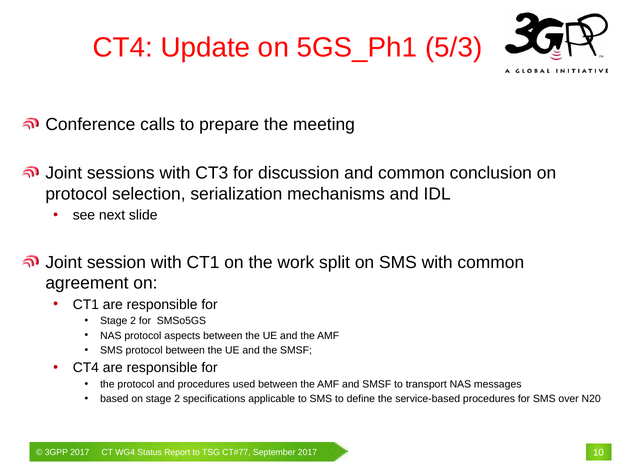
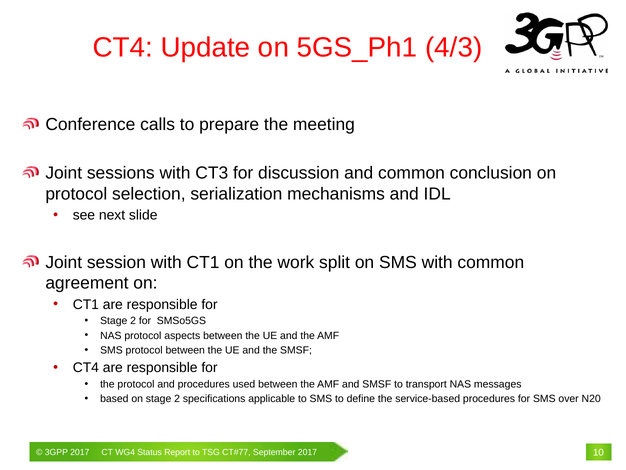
5/3: 5/3 -> 4/3
